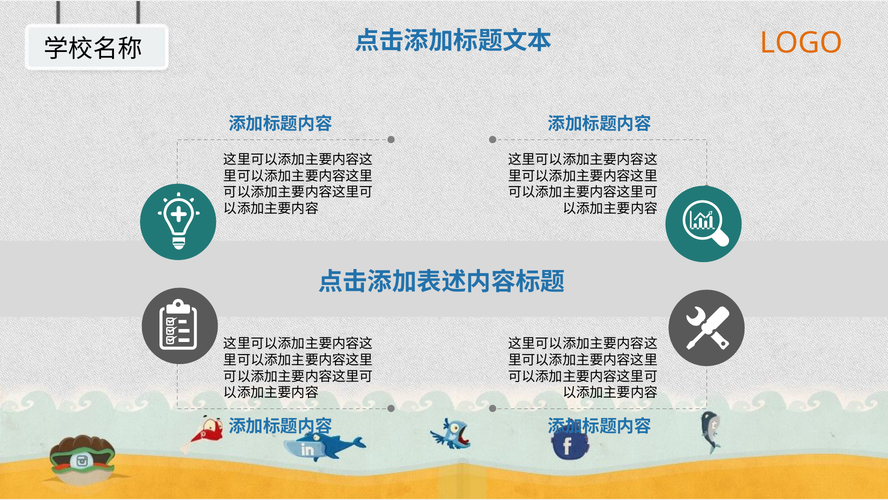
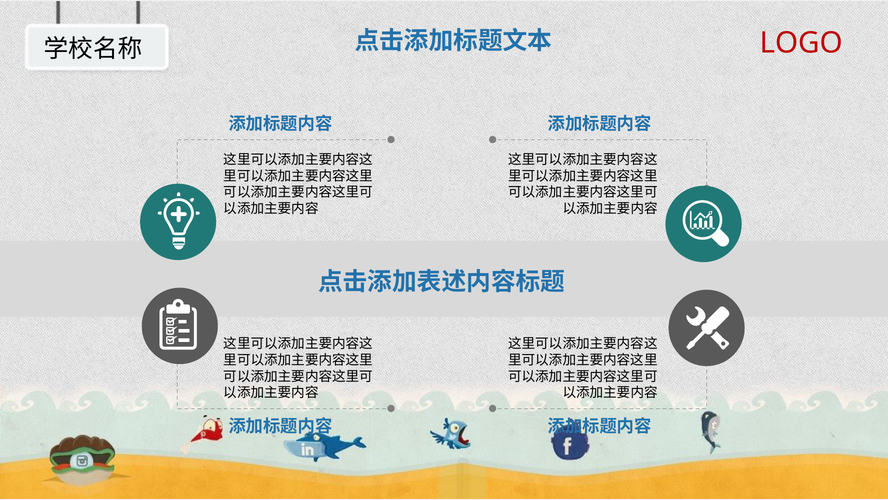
LOGO colour: orange -> red
